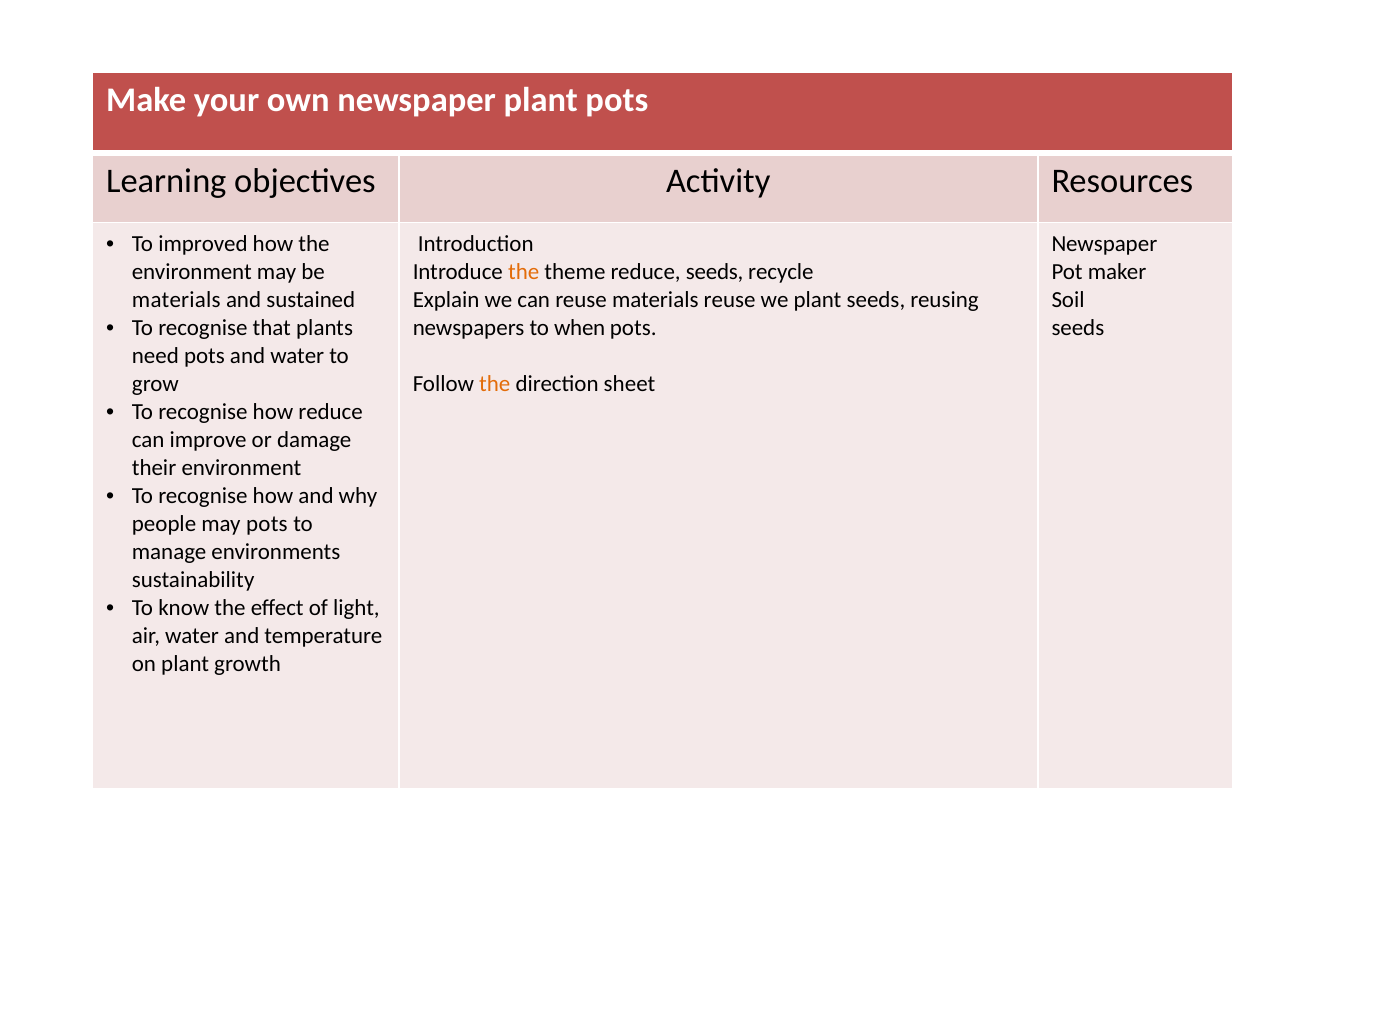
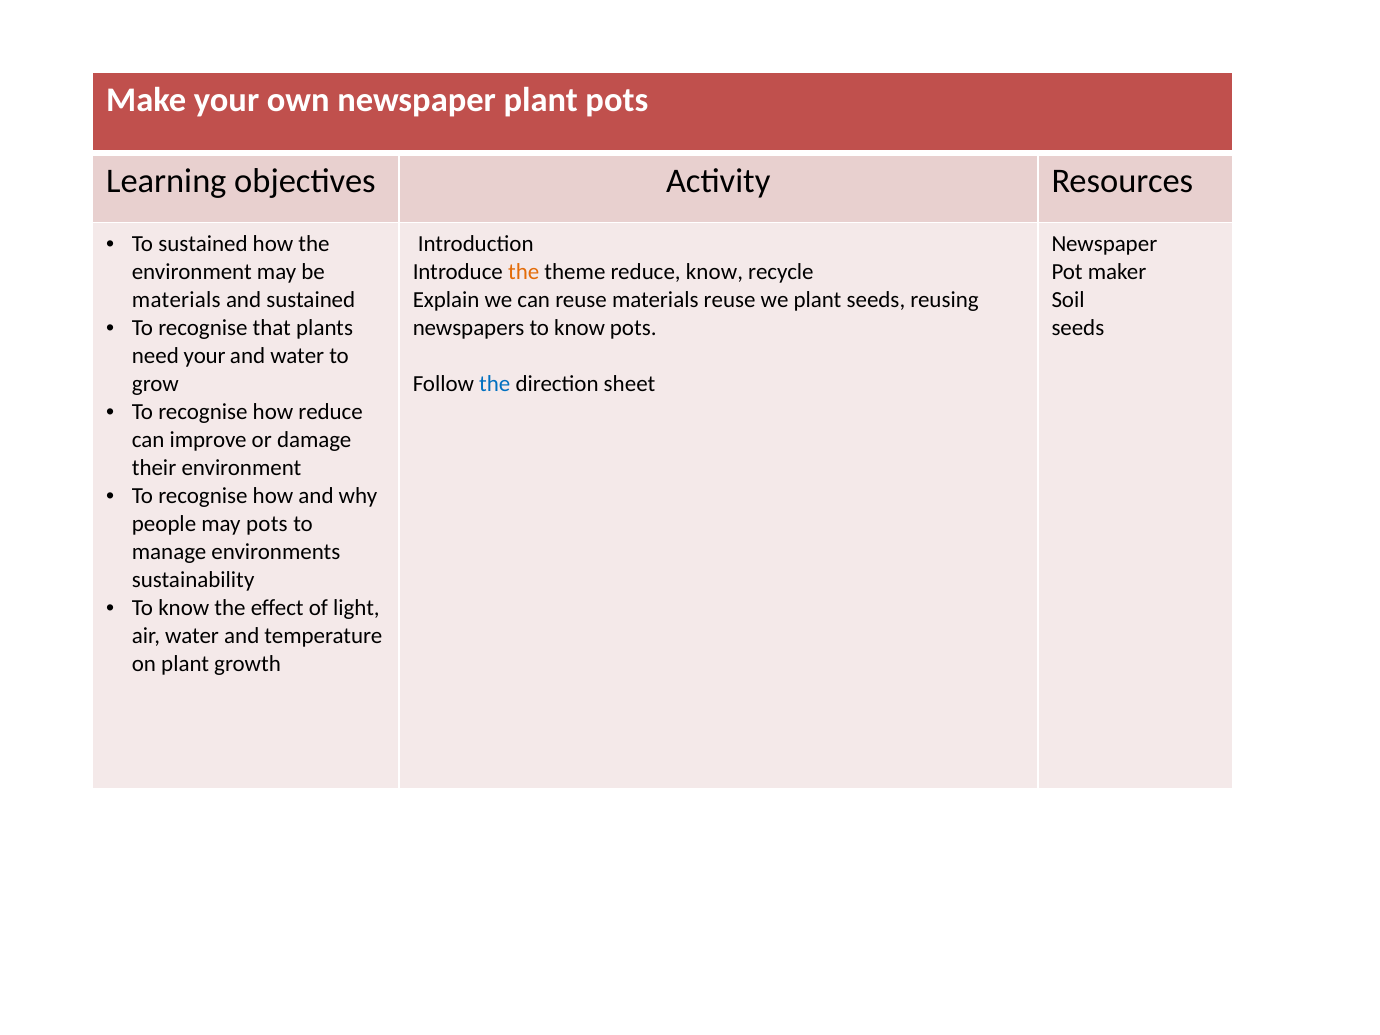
To improved: improved -> sustained
reduce seeds: seeds -> know
newspapers to when: when -> know
need pots: pots -> your
the at (495, 384) colour: orange -> blue
